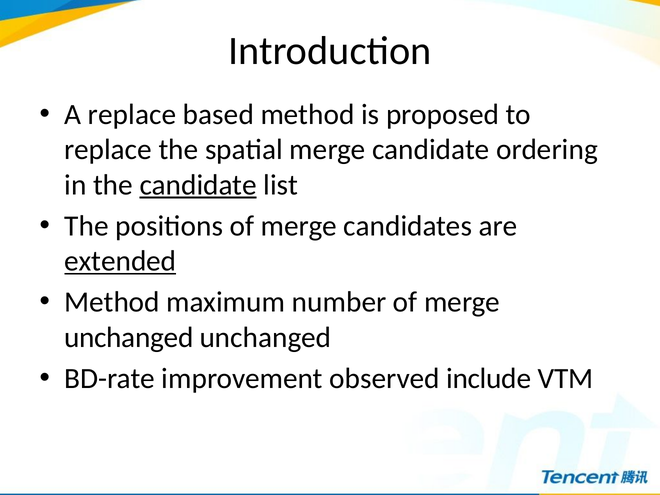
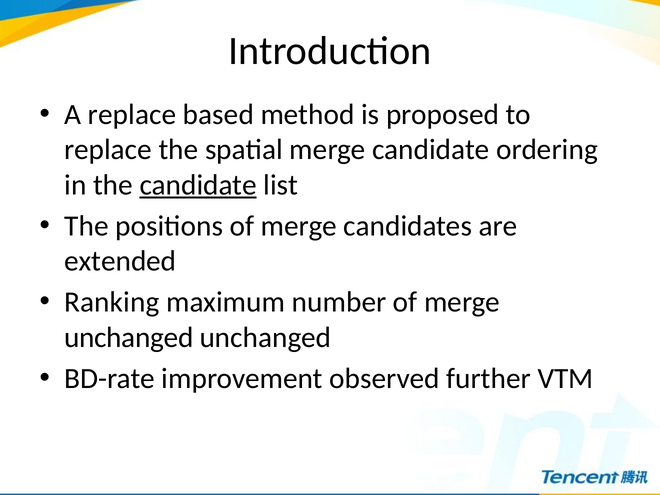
extended underline: present -> none
Method at (112, 302): Method -> Ranking
include: include -> further
